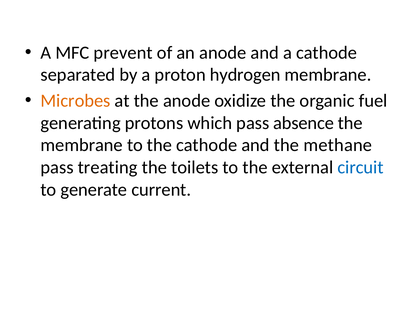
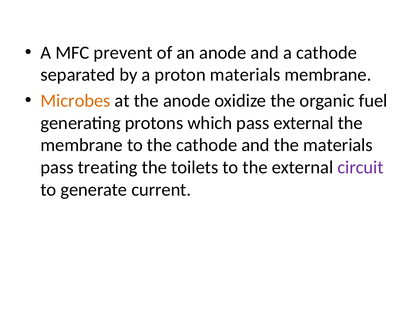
proton hydrogen: hydrogen -> materials
pass absence: absence -> external
the methane: methane -> materials
circuit colour: blue -> purple
